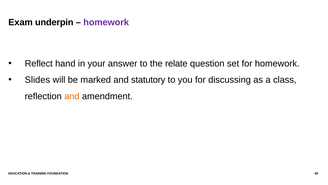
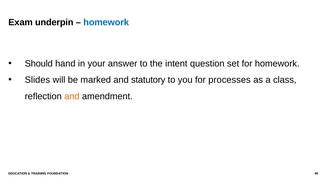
homework at (106, 22) colour: purple -> blue
Reflect: Reflect -> Should
relate: relate -> intent
discussing: discussing -> processes
